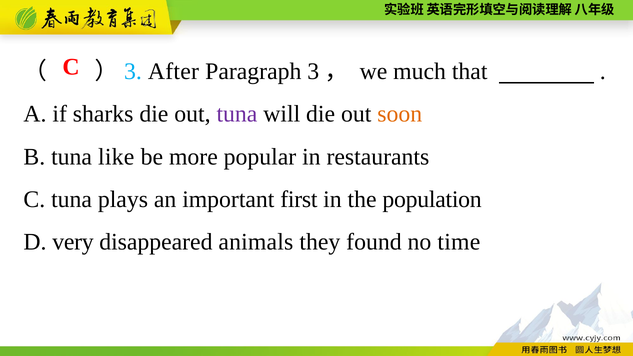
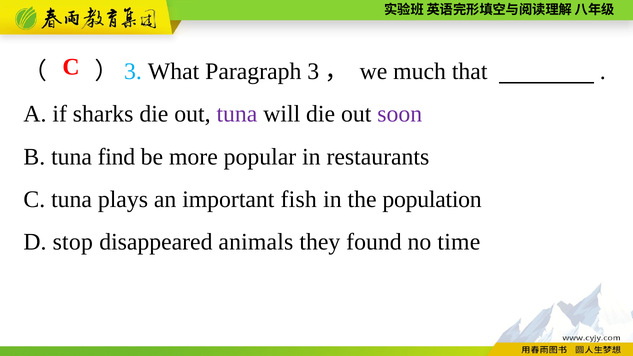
After: After -> What
soon colour: orange -> purple
like: like -> find
first: first -> fish
very: very -> stop
